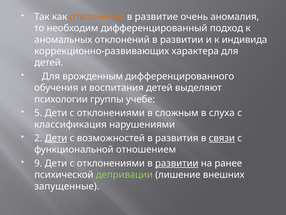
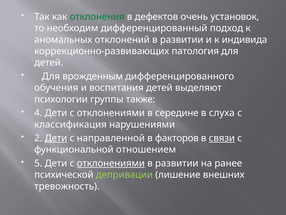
отклонения colour: orange -> green
развитие: развитие -> дефектов
аномалия: аномалия -> установок
характера: характера -> патология
учебе: учебе -> также
5: 5 -> 4
сложным: сложным -> середине
возможностей: возможностей -> направленной
развития: развития -> факторов
9: 9 -> 5
отклонениями at (111, 163) underline: none -> present
развитии at (177, 163) underline: present -> none
запущенные: запущенные -> тревожность
